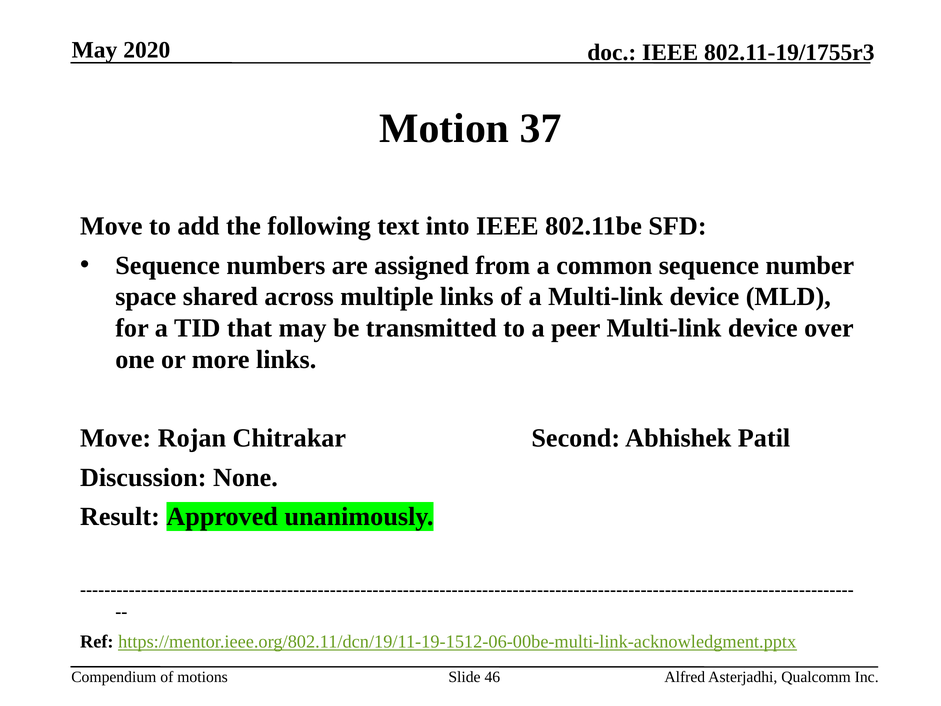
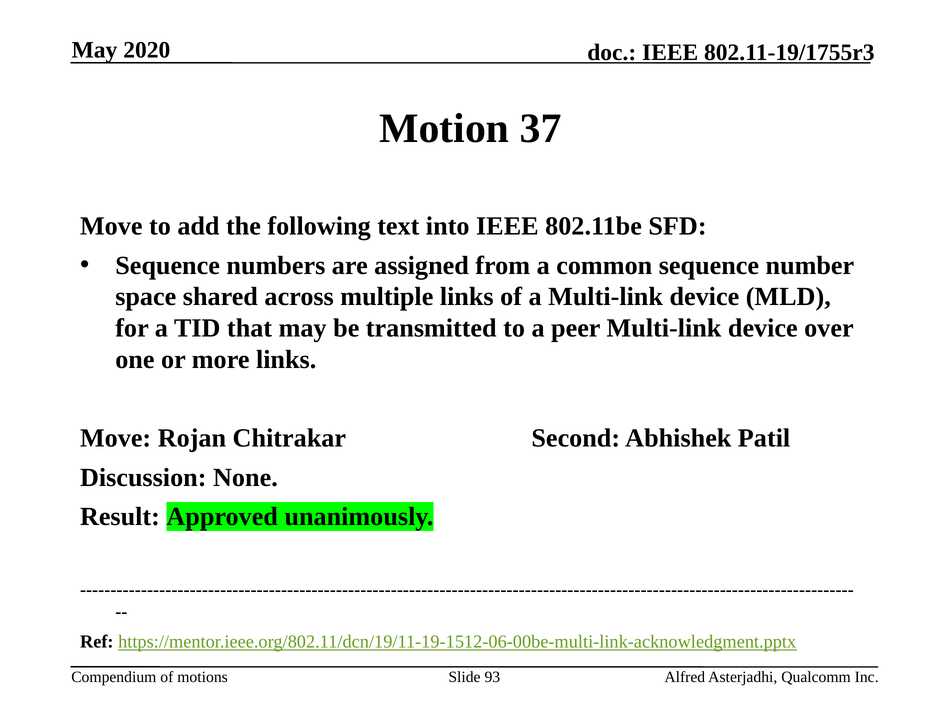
46: 46 -> 93
